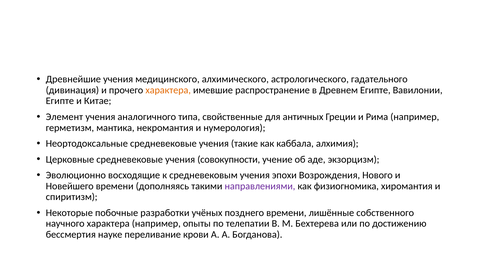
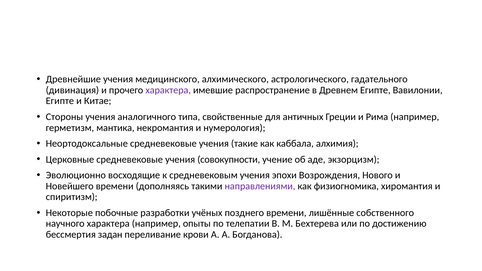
характера at (168, 90) colour: orange -> purple
Элемент: Элемент -> Стороны
науке: науке -> задан
